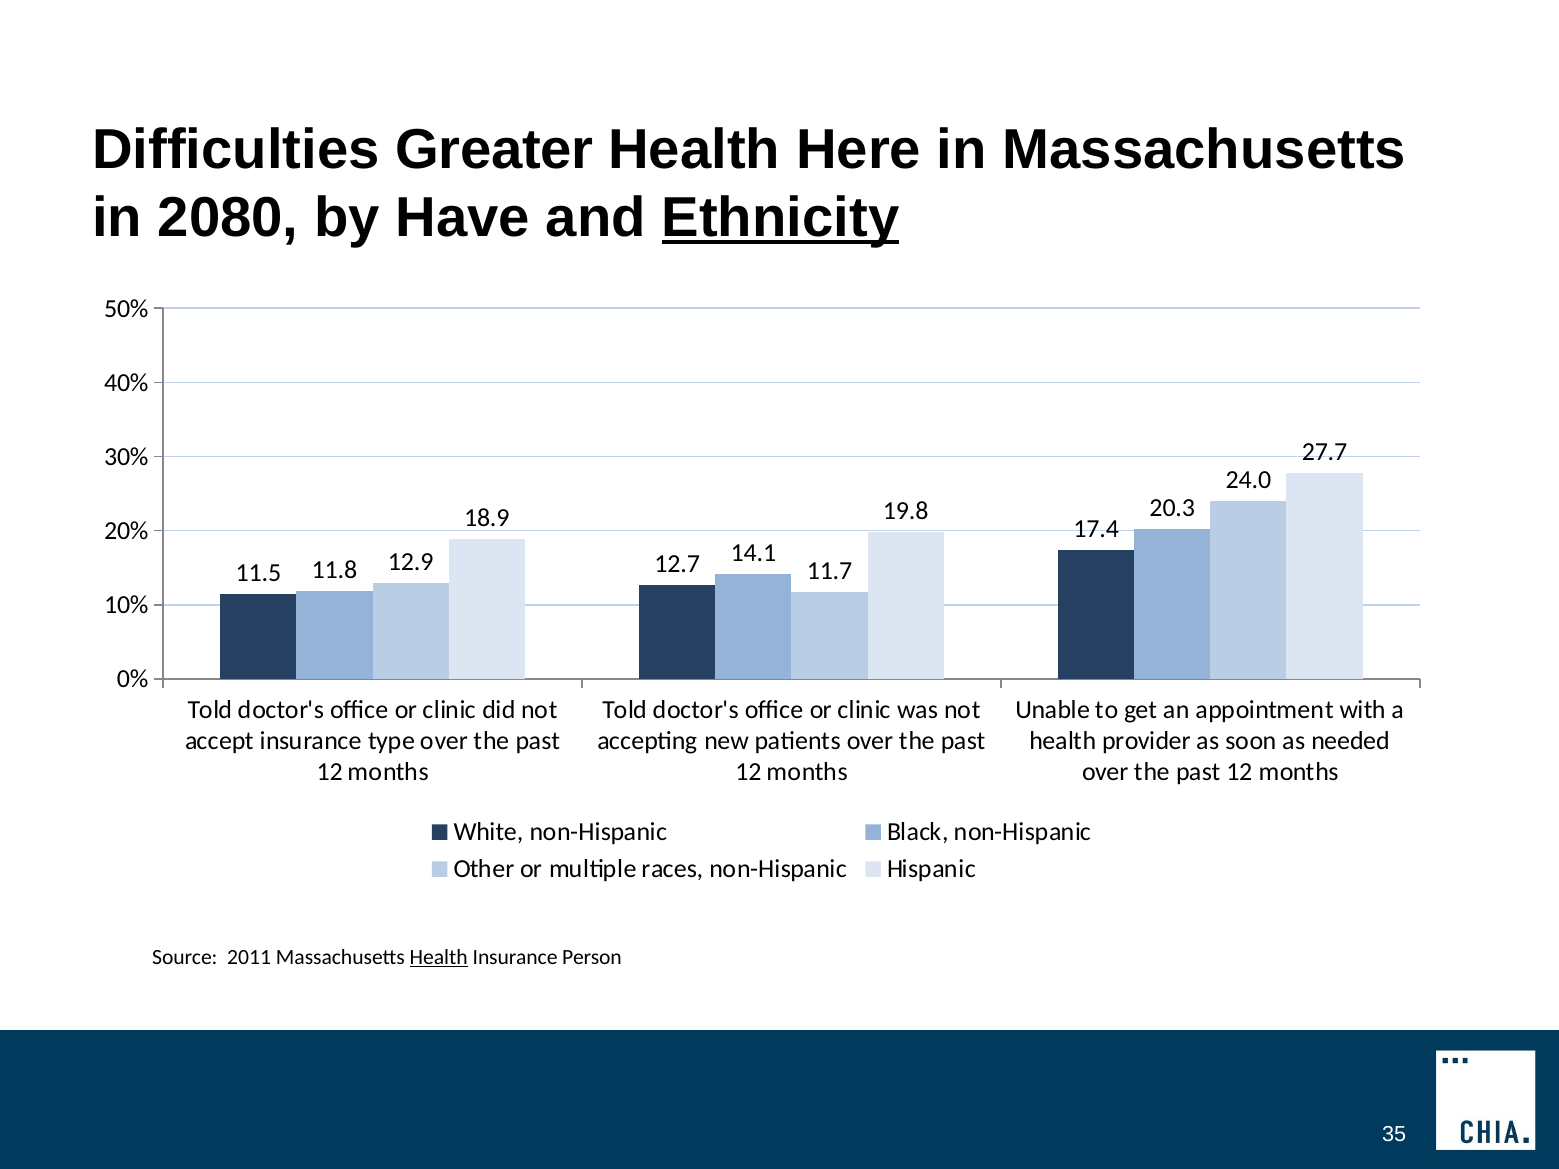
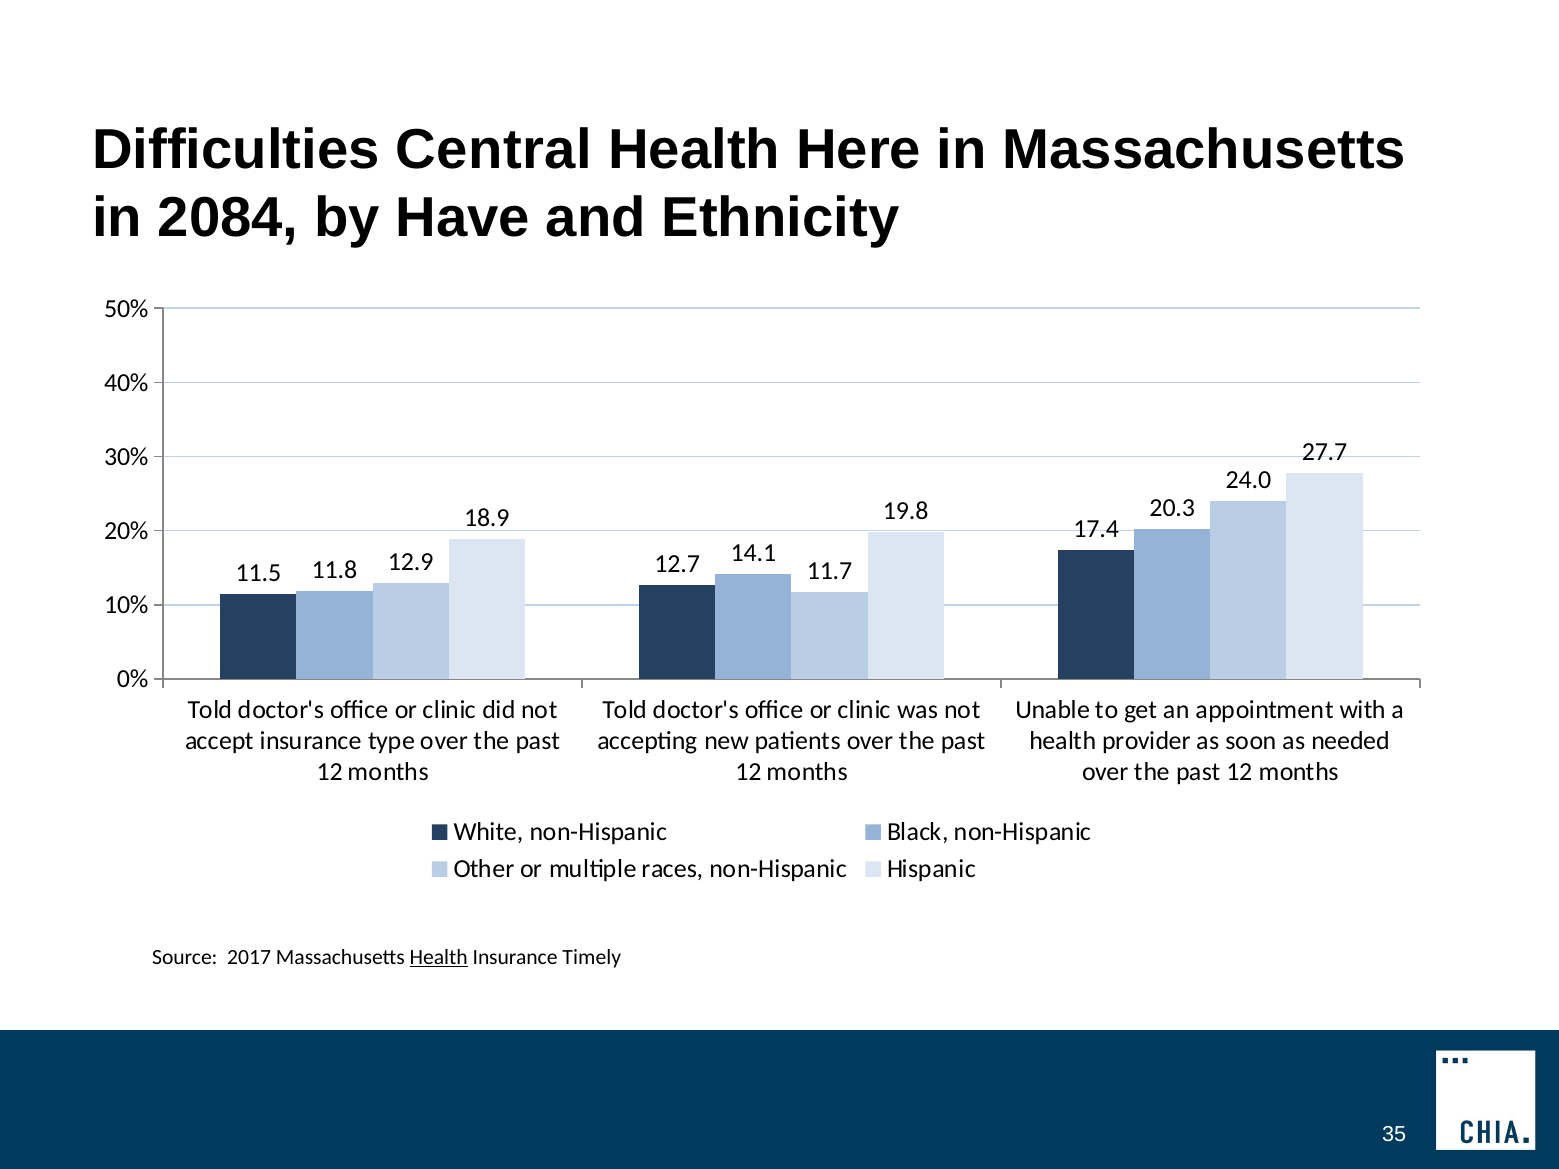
Greater: Greater -> Central
2080: 2080 -> 2084
Ethnicity underline: present -> none
2011: 2011 -> 2017
Person: Person -> Timely
